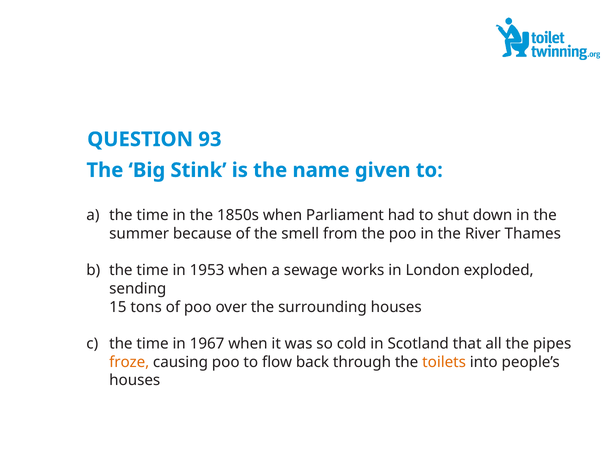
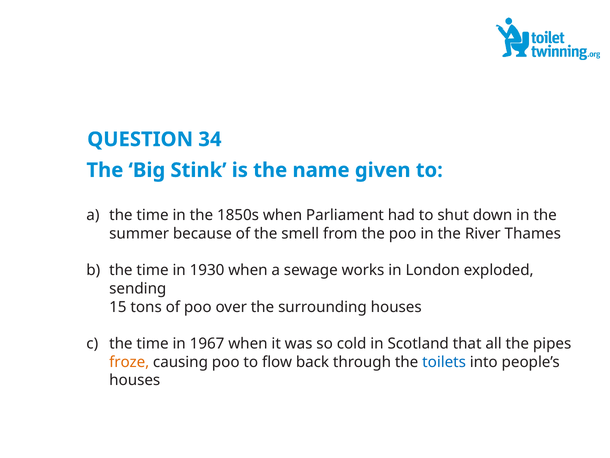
93: 93 -> 34
1953: 1953 -> 1930
toilets colour: orange -> blue
